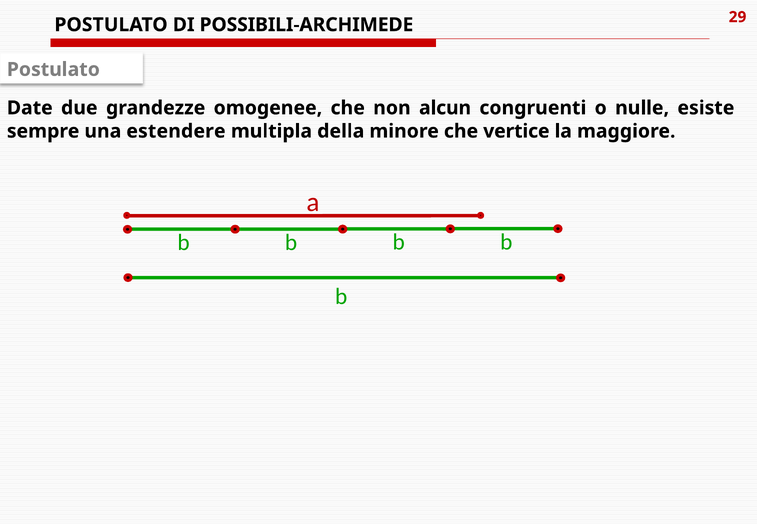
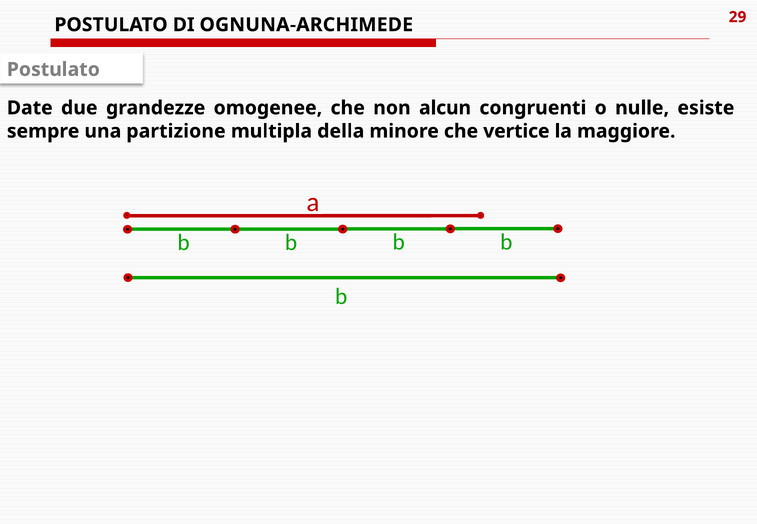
POSSIBILI-ARCHIMEDE: POSSIBILI-ARCHIMEDE -> OGNUNA-ARCHIMEDE
estendere: estendere -> partizione
